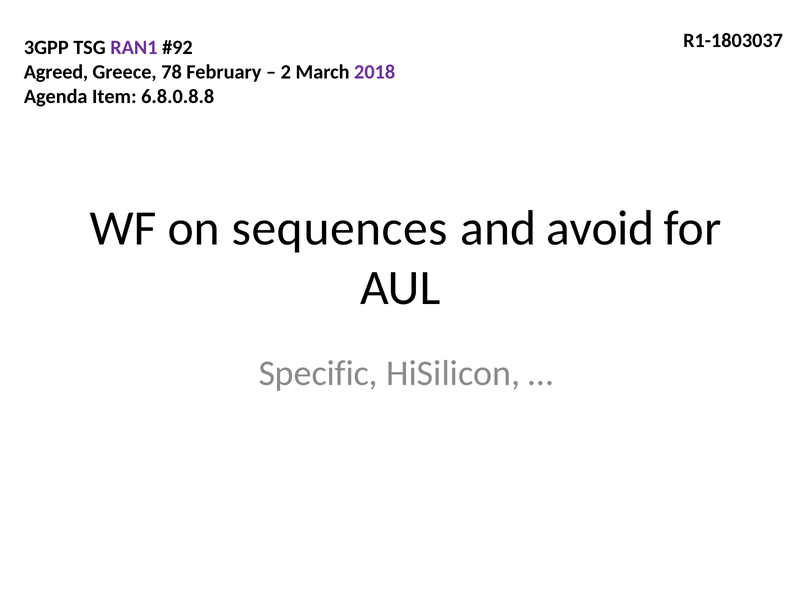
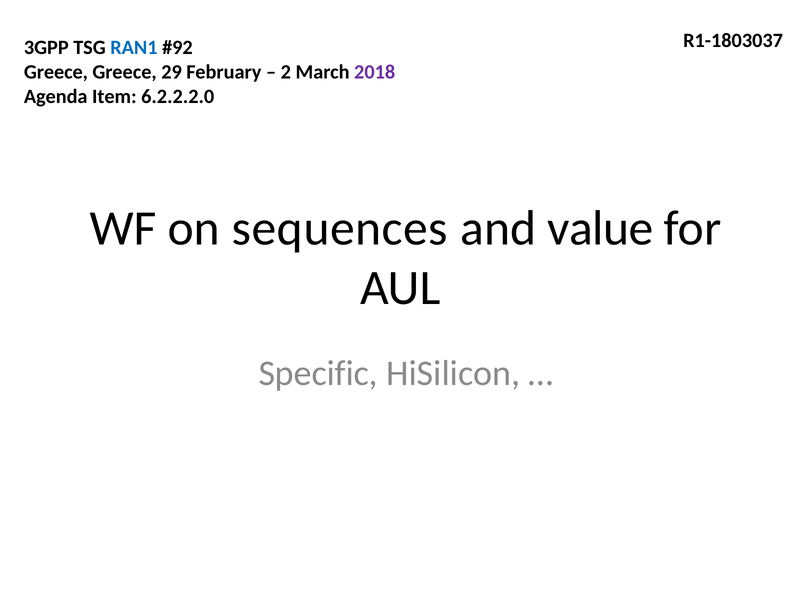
RAN1 colour: purple -> blue
Agreed at (56, 72): Agreed -> Greece
78: 78 -> 29
6.8.0.8.8: 6.8.0.8.8 -> 6.2.2.2.0
avoid: avoid -> value
